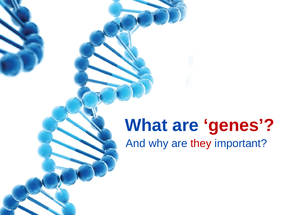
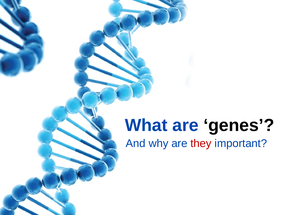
genes colour: red -> black
